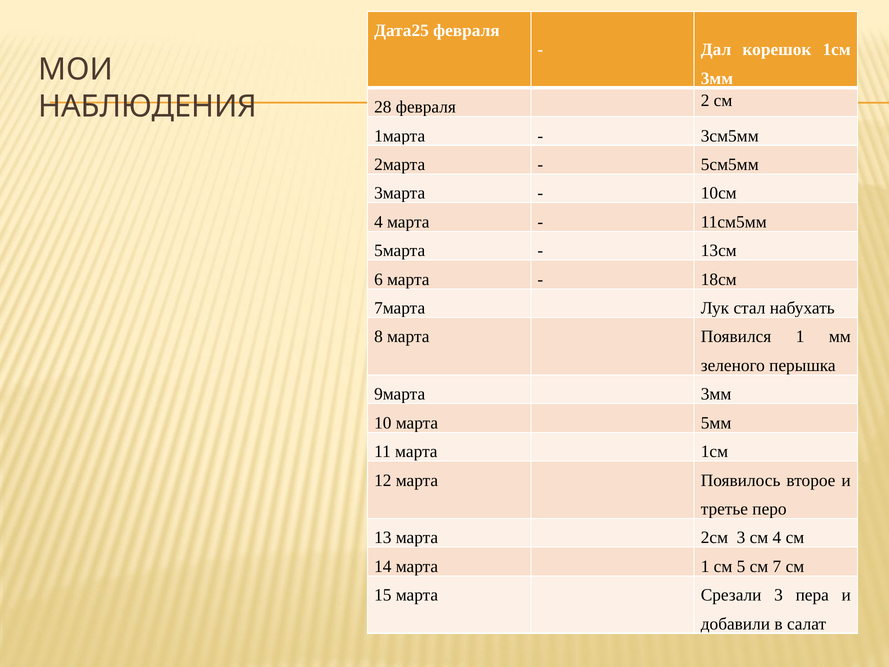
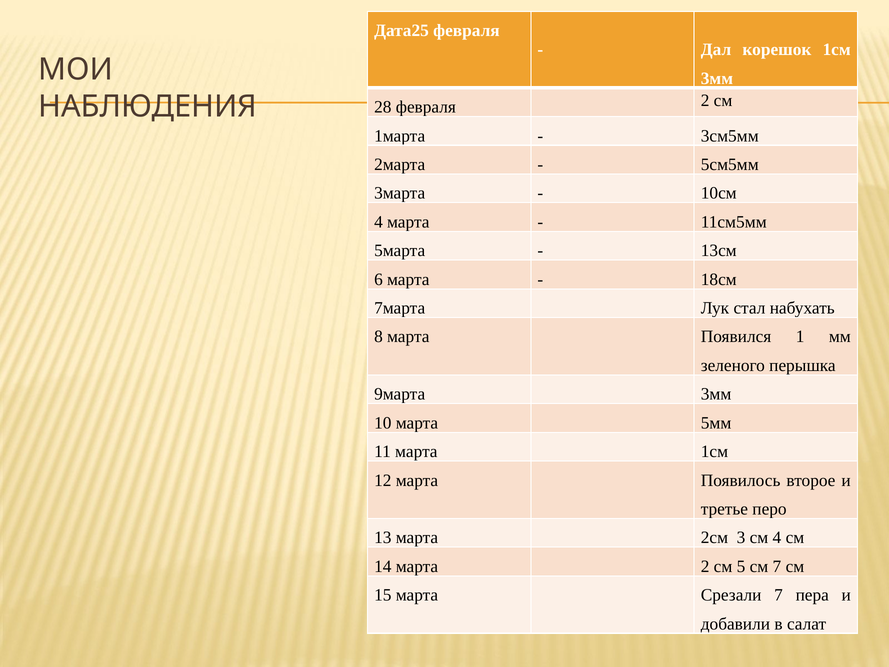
марта 1: 1 -> 2
Срезали 3: 3 -> 7
